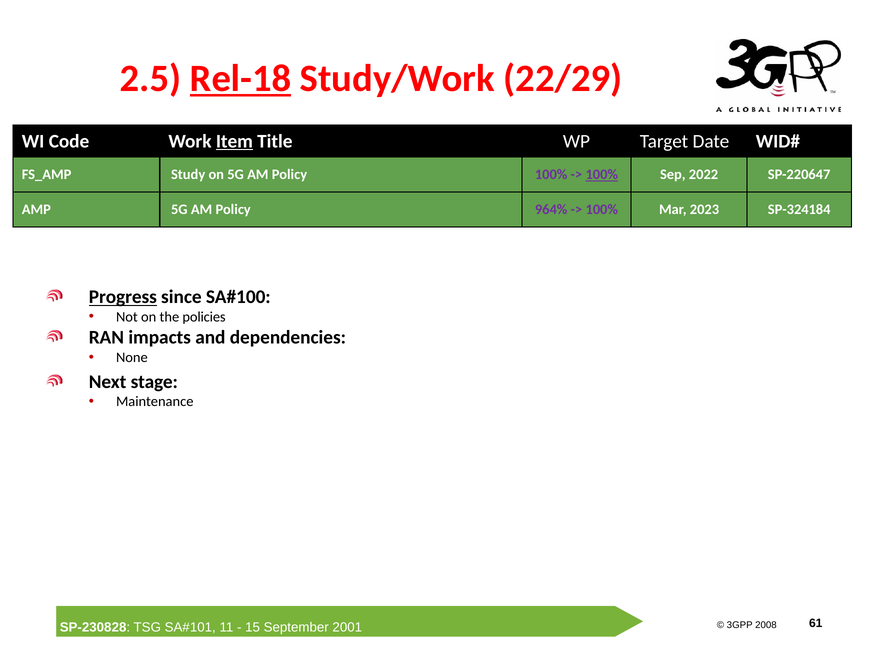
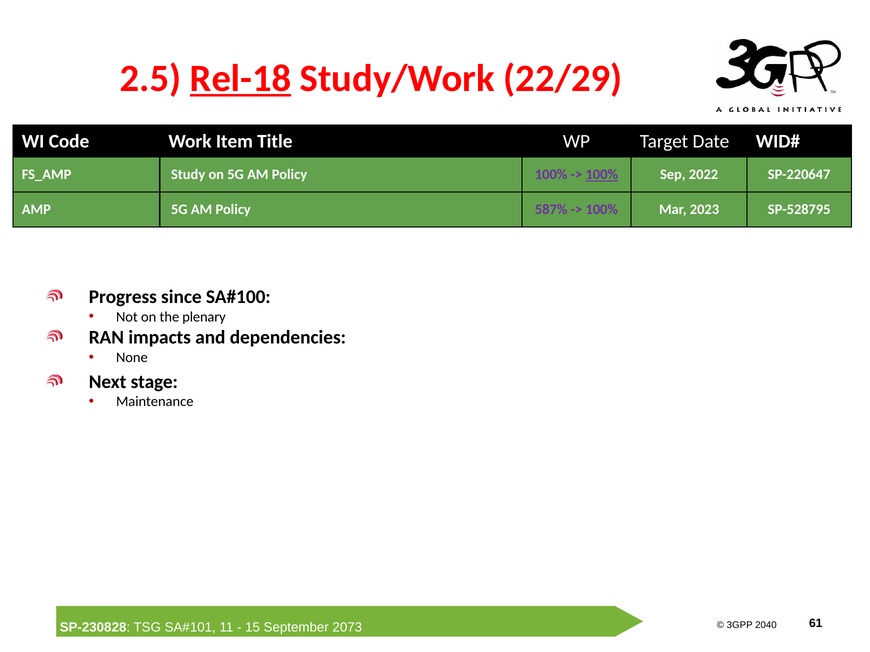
Item underline: present -> none
964%: 964% -> 587%
SP-324184: SP-324184 -> SP-528795
Progress underline: present -> none
policies: policies -> plenary
2008: 2008 -> 2040
2001: 2001 -> 2073
